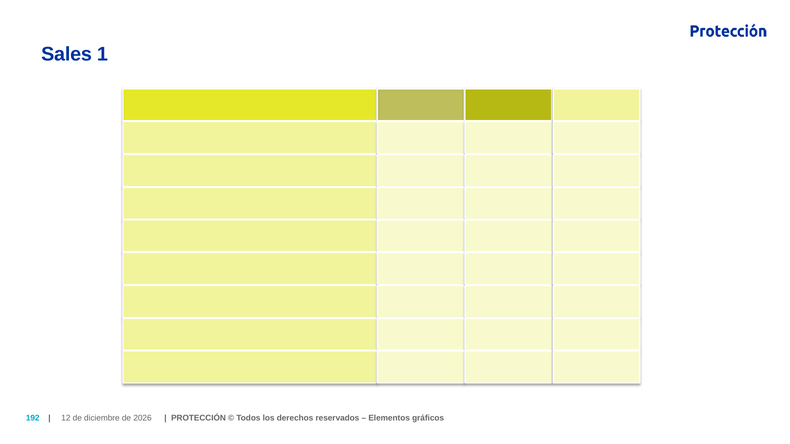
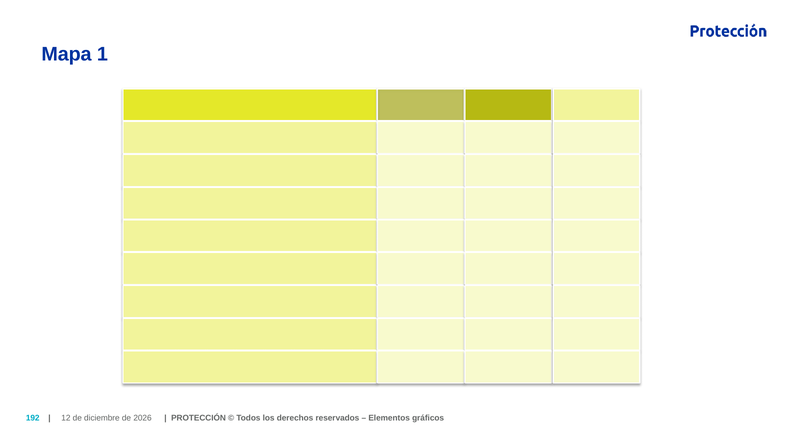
Sales: Sales -> Mapa
